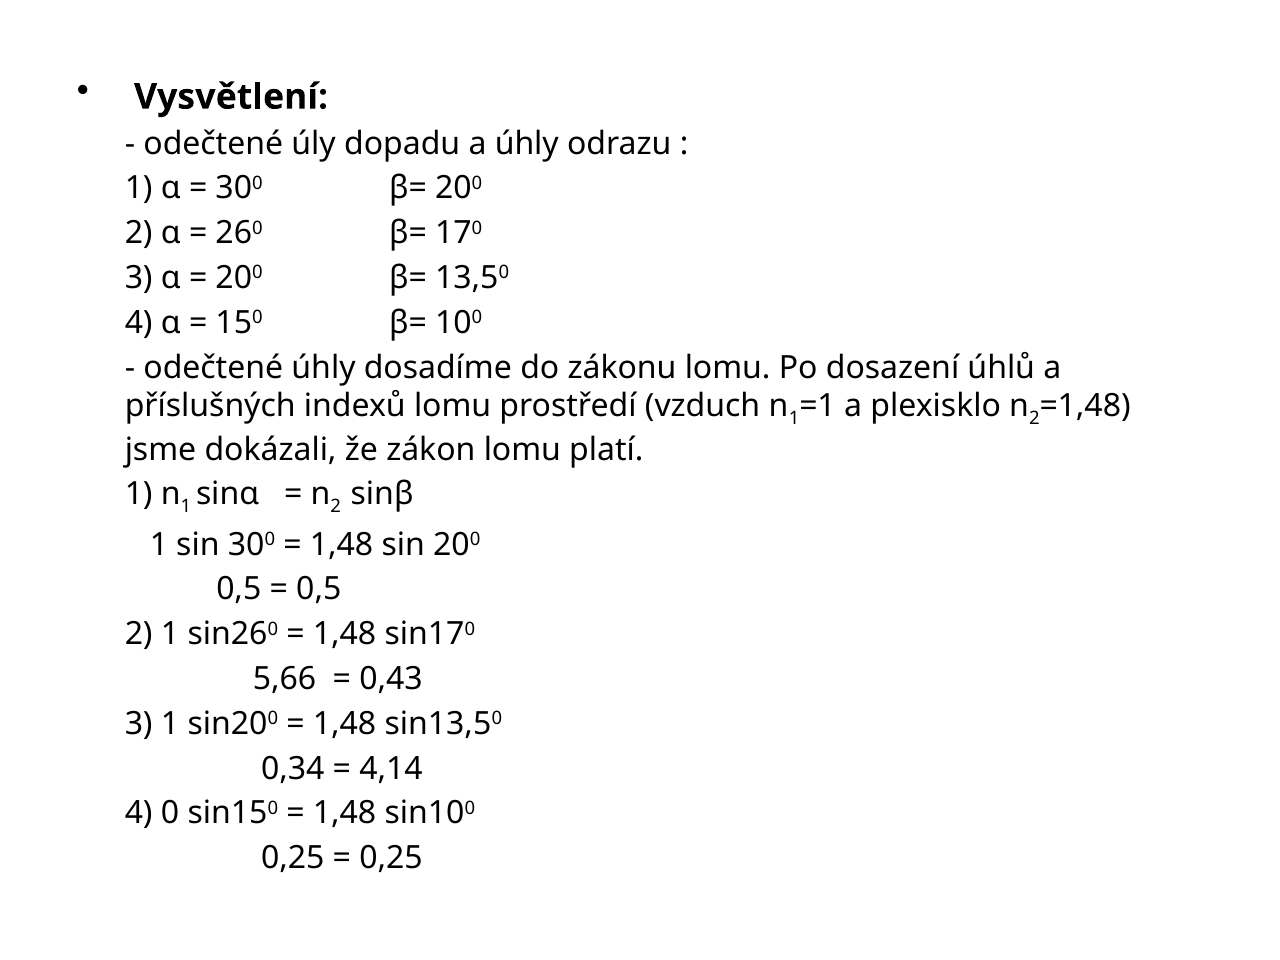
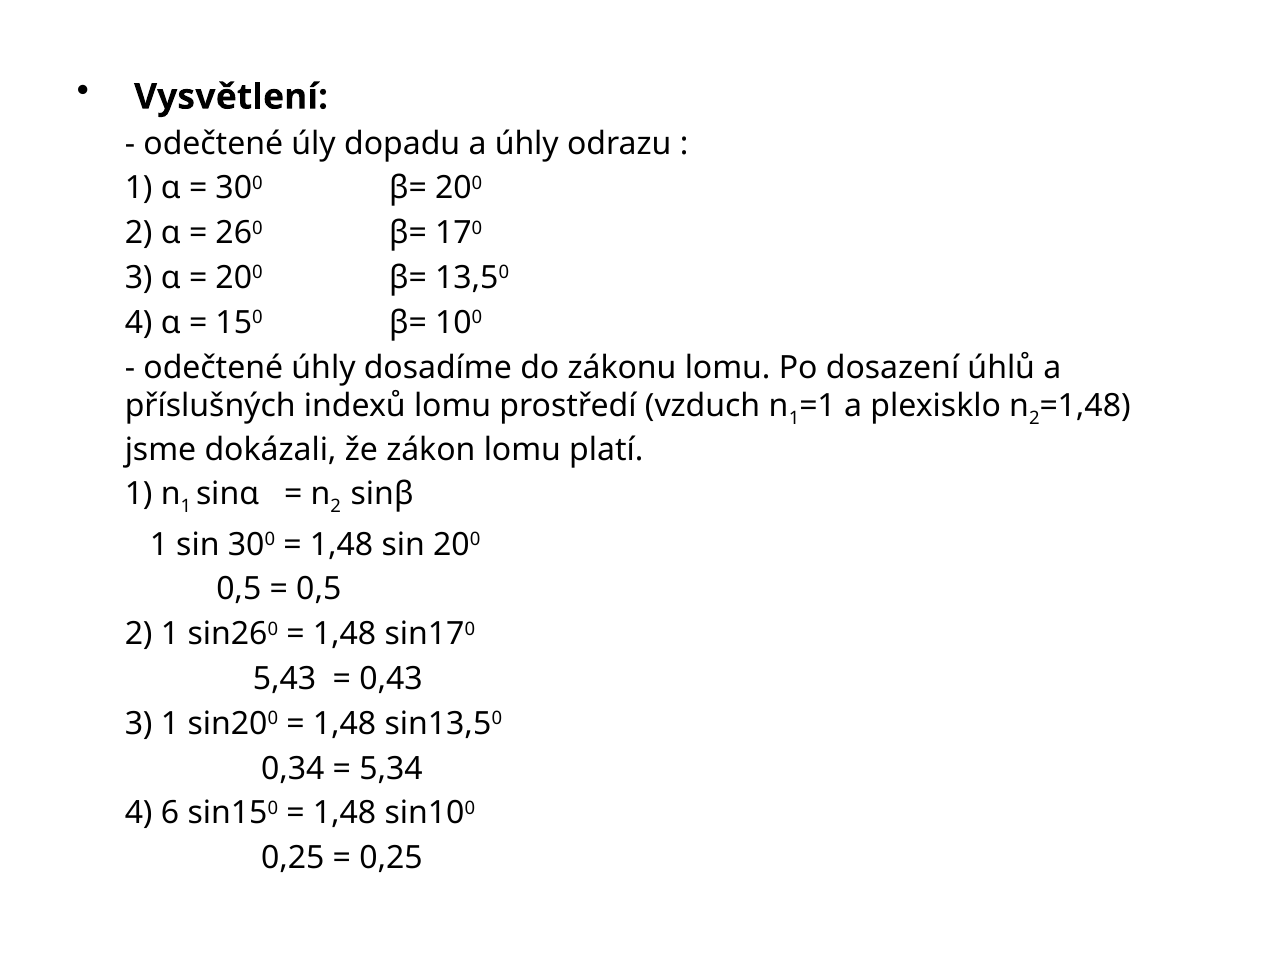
5,66: 5,66 -> 5,43
4,14: 4,14 -> 5,34
0: 0 -> 6
